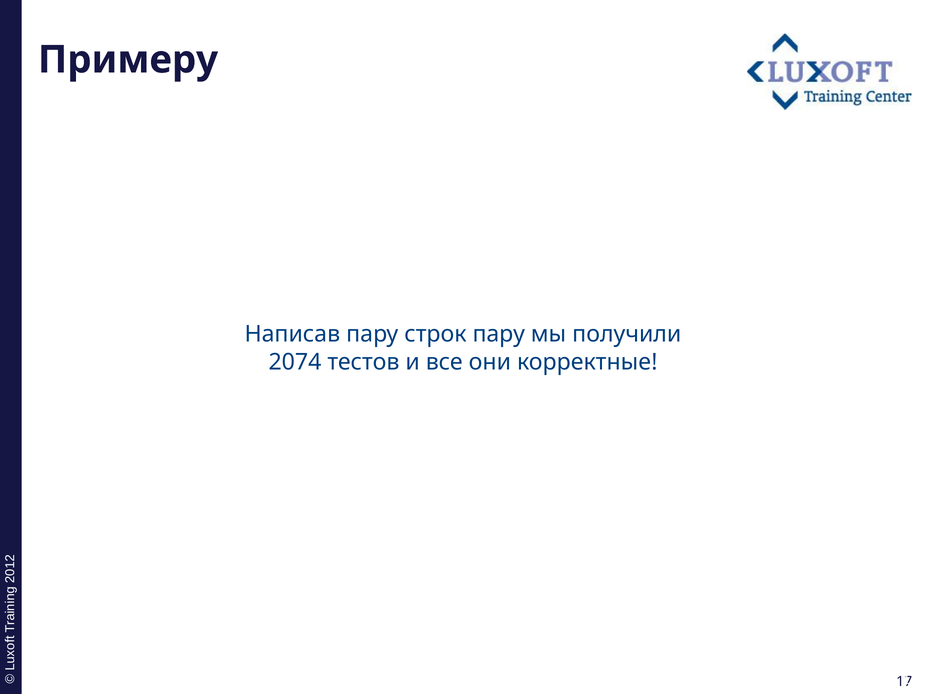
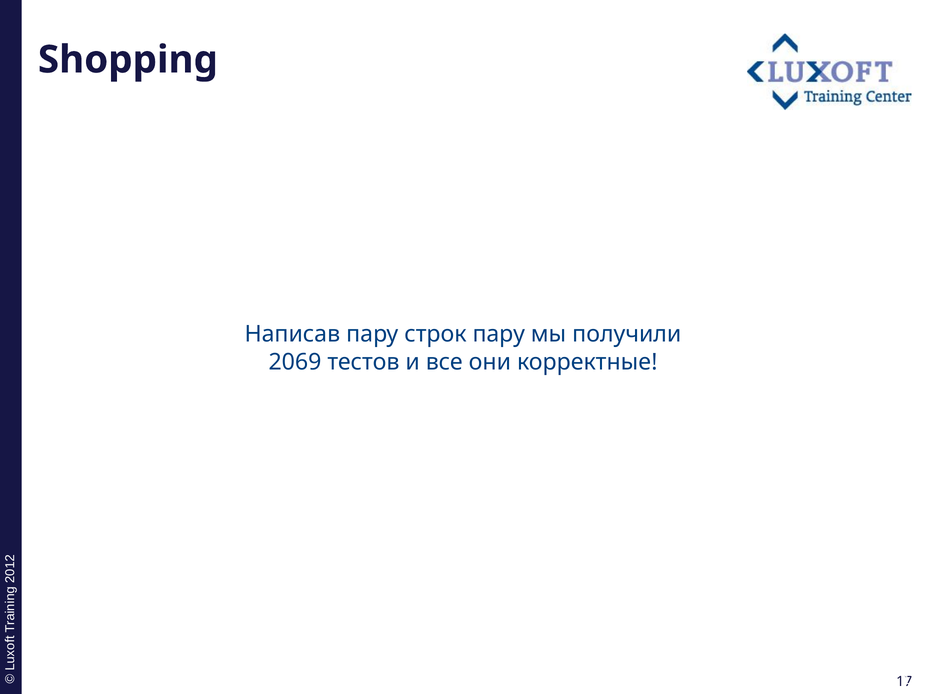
Примеру: Примеру -> Shopping
2074: 2074 -> 2069
